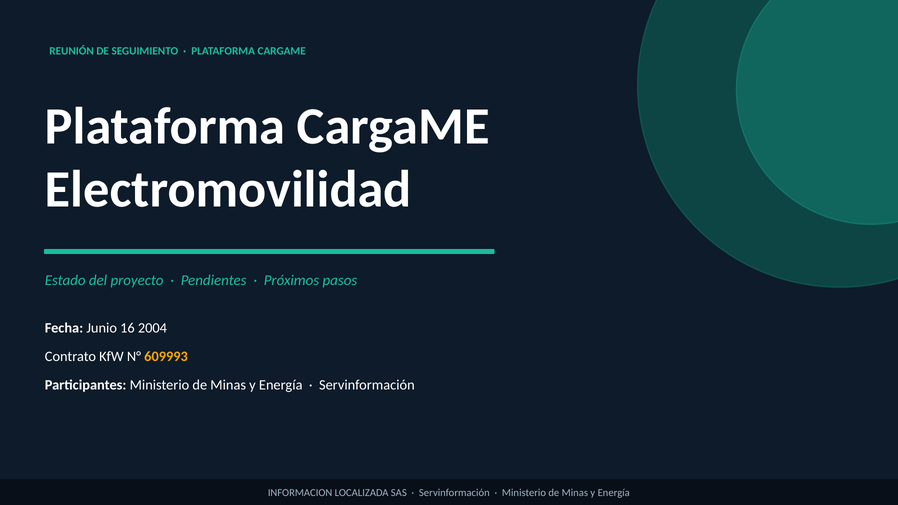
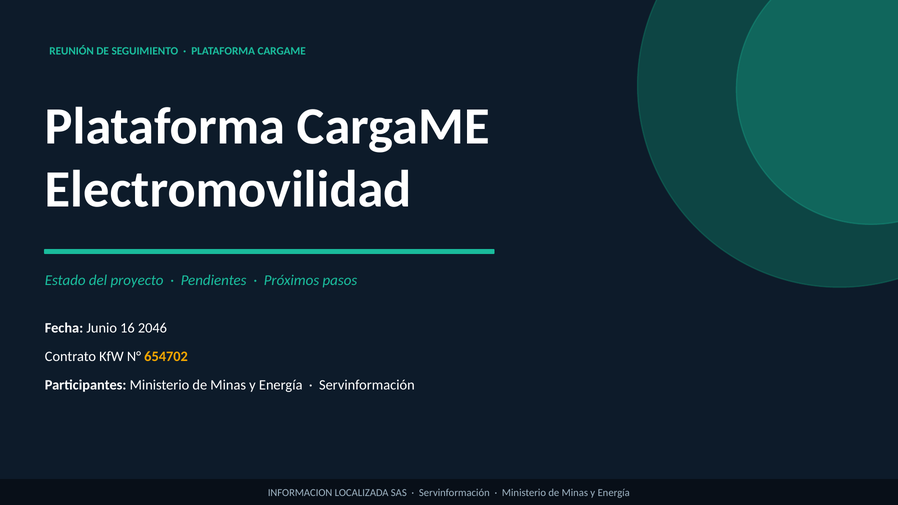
2004: 2004 -> 2046
609993: 609993 -> 654702
